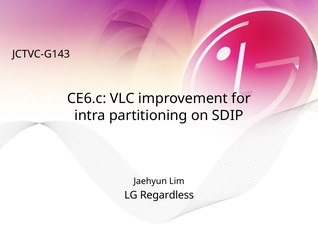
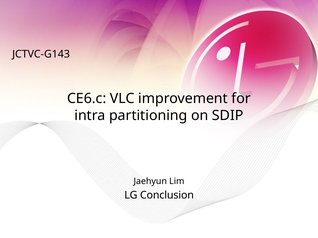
Regardless: Regardless -> Conclusion
